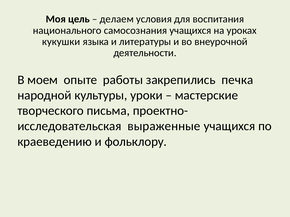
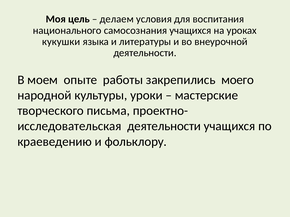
печка: печка -> моего
исследовательская выраженные: выраженные -> деятельности
